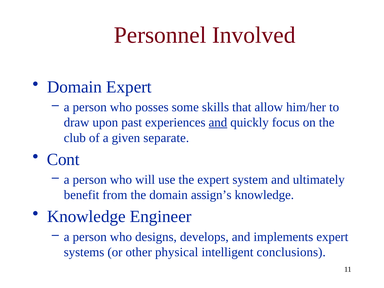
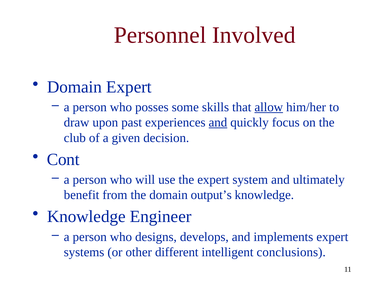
allow underline: none -> present
separate: separate -> decision
assign’s: assign’s -> output’s
physical: physical -> different
